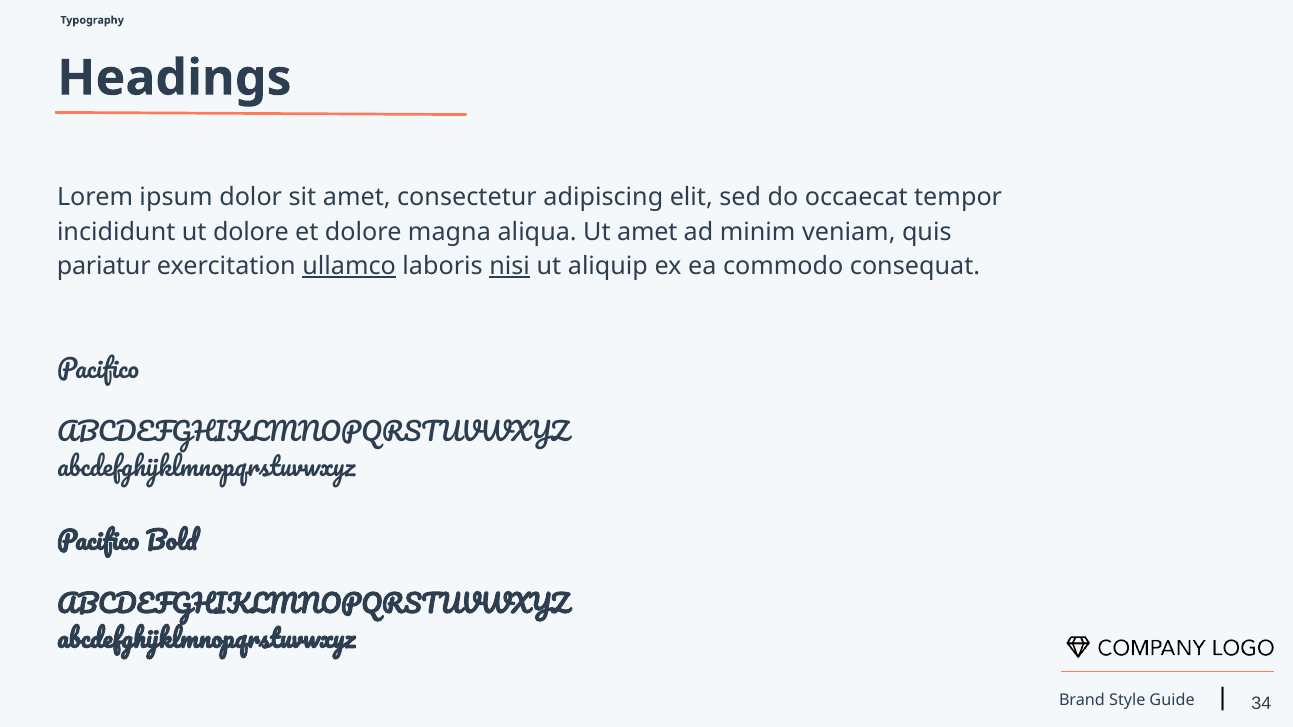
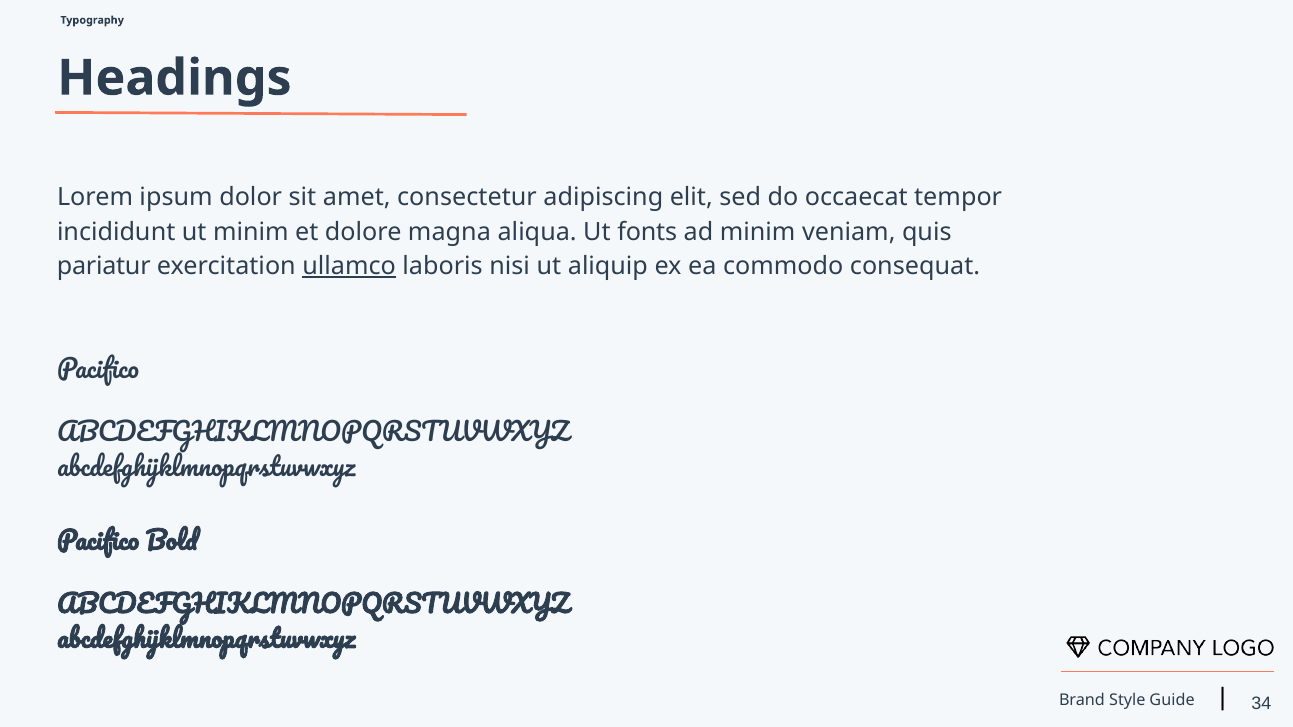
ut dolore: dolore -> minim
Ut amet: amet -> fonts
nisi underline: present -> none
